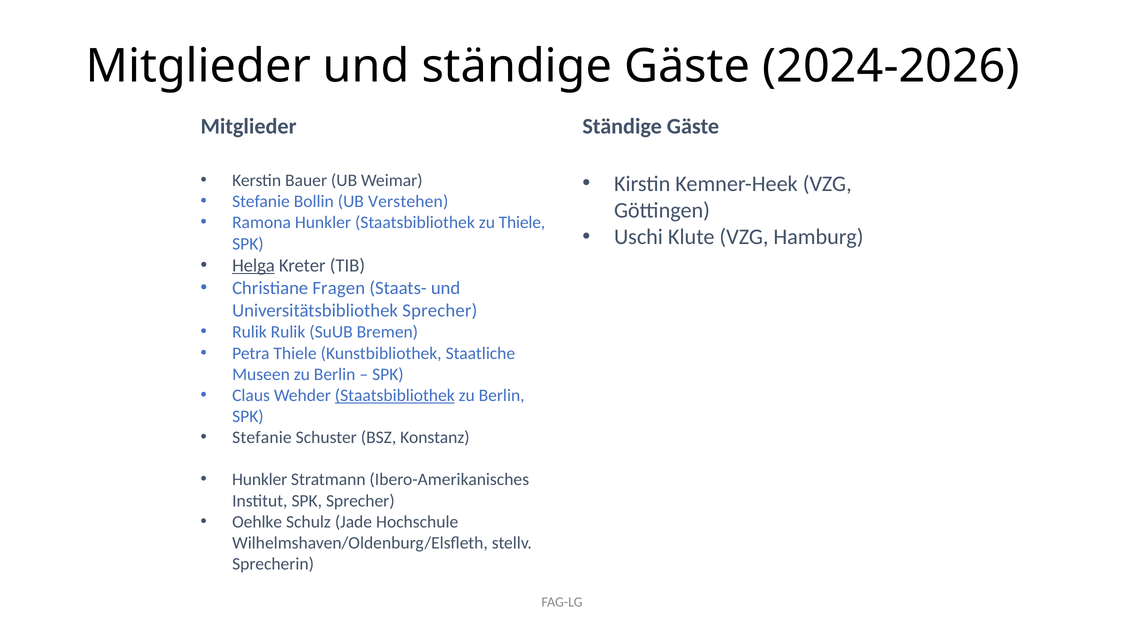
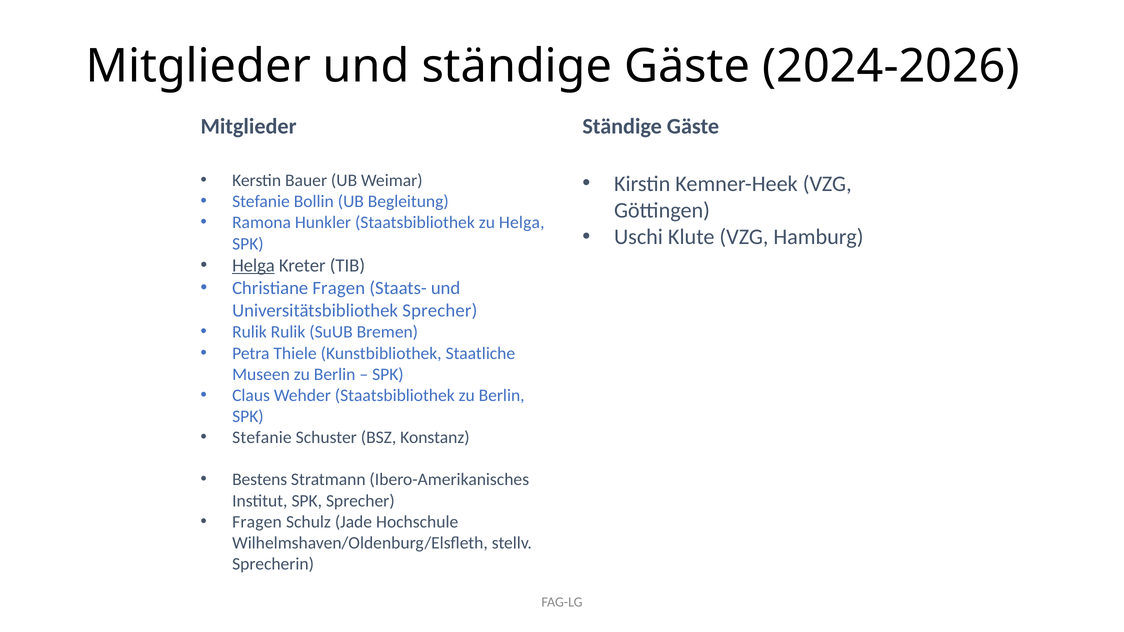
Verstehen: Verstehen -> Begleitung
zu Thiele: Thiele -> Helga
Staatsbibliothek at (395, 396) underline: present -> none
Hunkler at (260, 480): Hunkler -> Bestens
Oehlke at (257, 522): Oehlke -> Fragen
